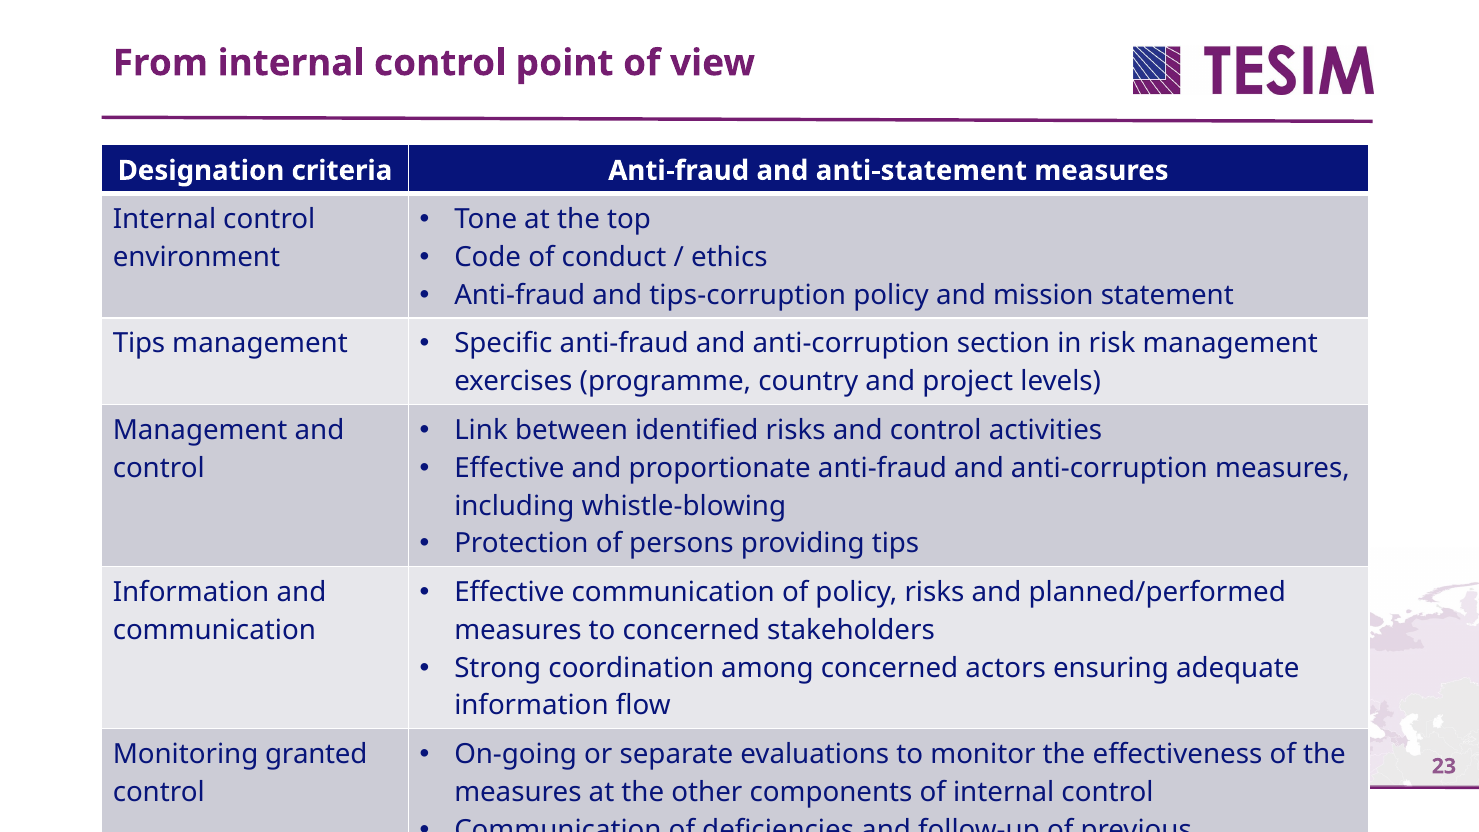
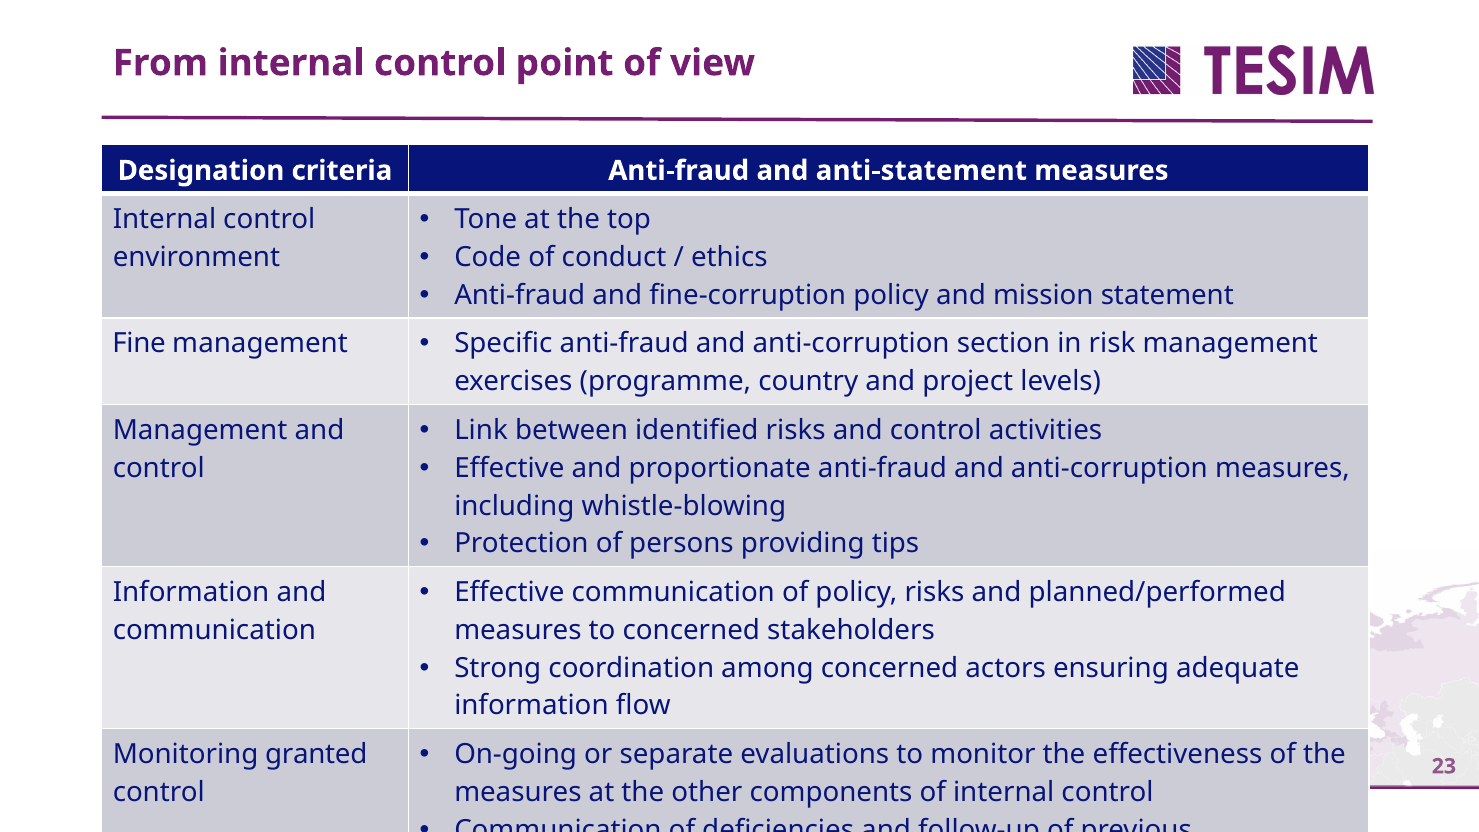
tips-corruption: tips-corruption -> fine-corruption
Tips at (139, 344): Tips -> Fine
